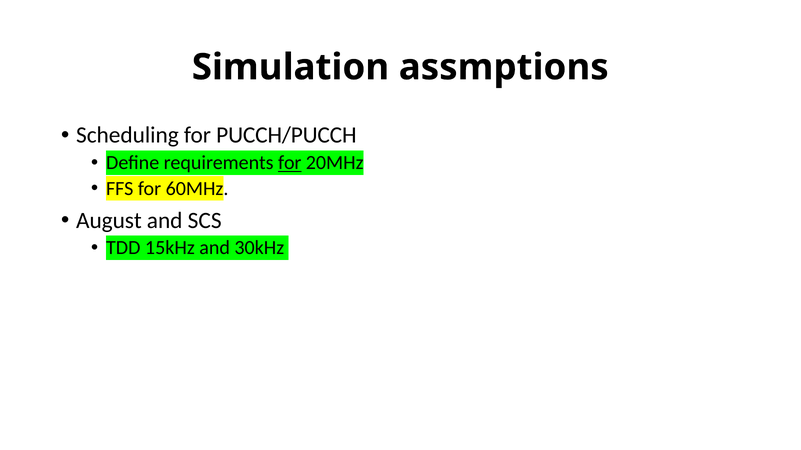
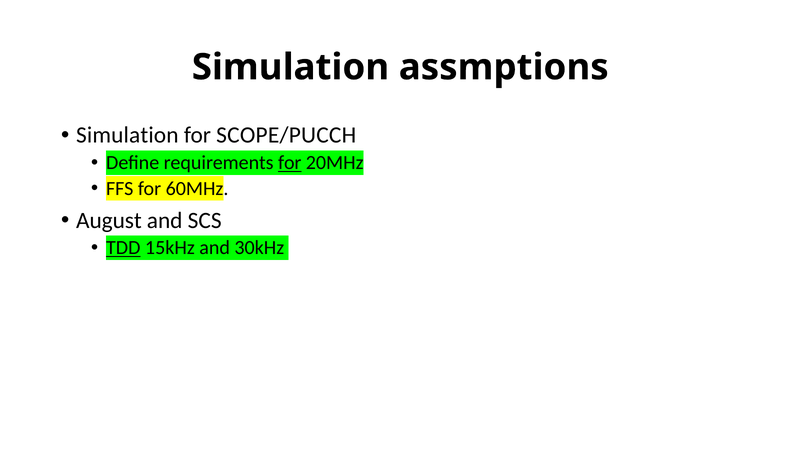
Scheduling at (127, 135): Scheduling -> Simulation
PUCCH/PUCCH: PUCCH/PUCCH -> SCOPE/PUCCH
TDD underline: none -> present
